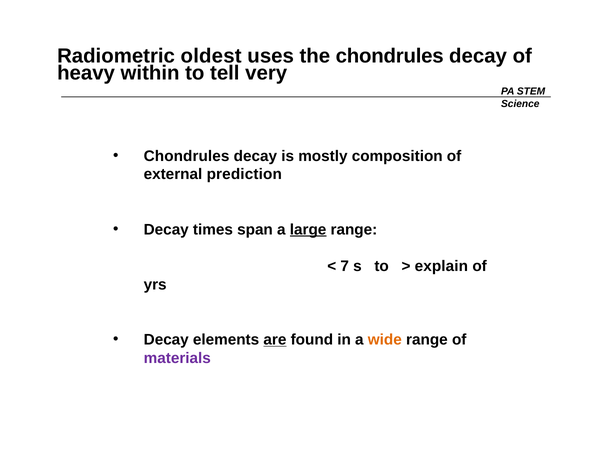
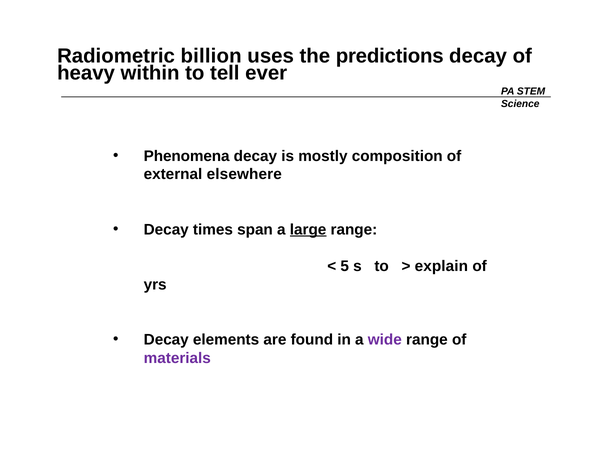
oldest: oldest -> billion
the chondrules: chondrules -> predictions
very: very -> ever
Chondrules at (187, 156): Chondrules -> Phenomena
prediction: prediction -> elsewhere
7: 7 -> 5
are underline: present -> none
wide colour: orange -> purple
